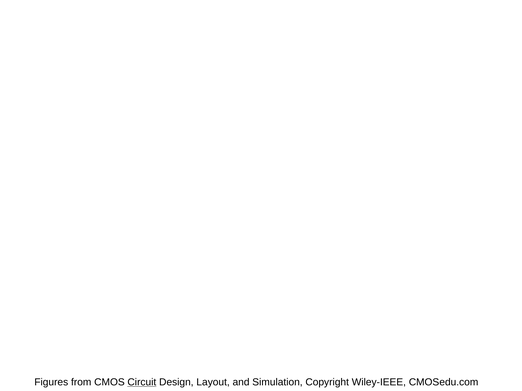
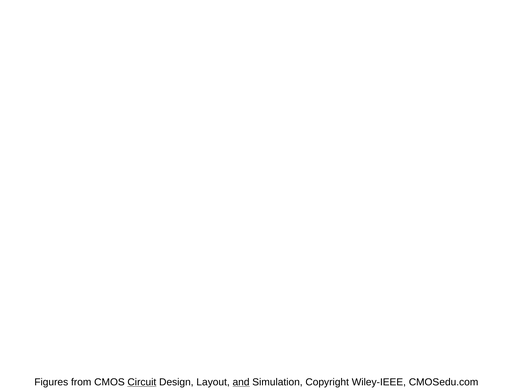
and underline: none -> present
